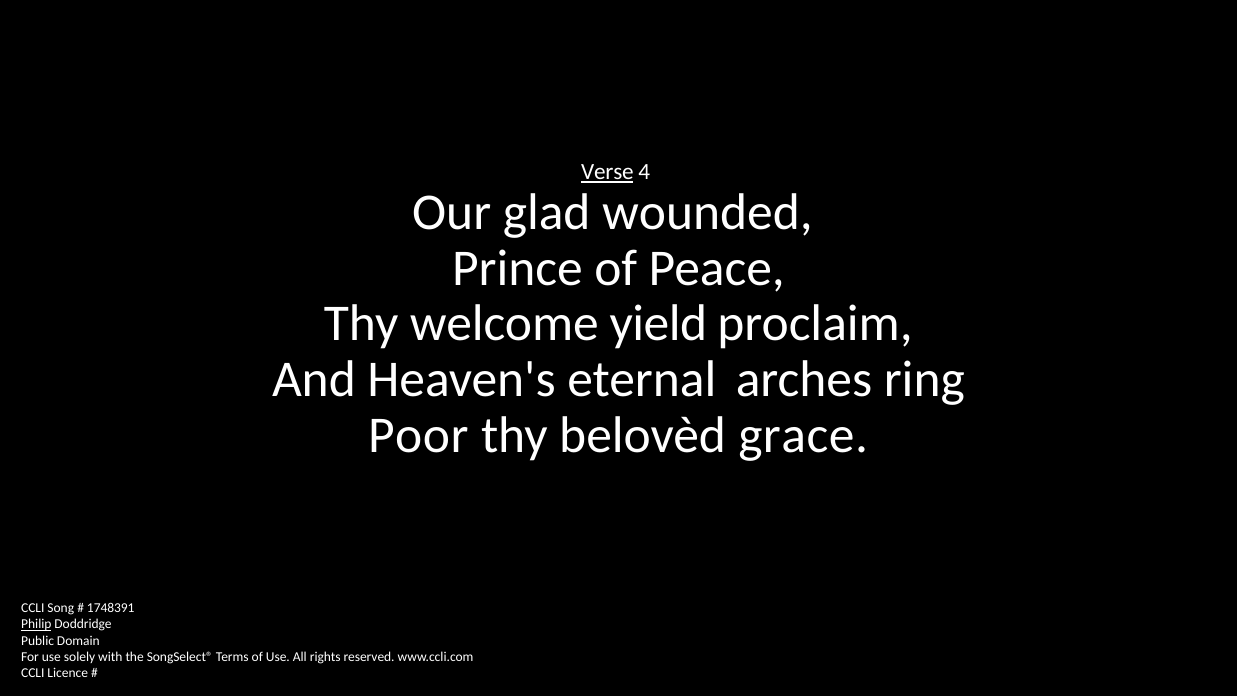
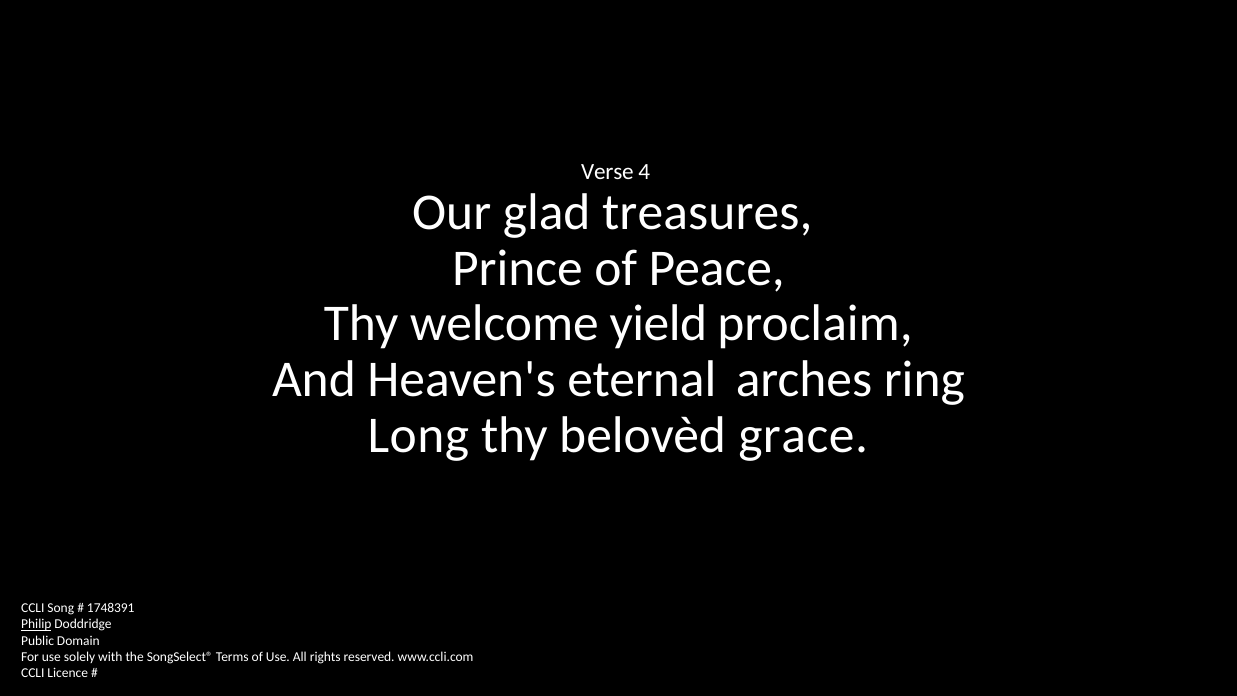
Verse underline: present -> none
wounded: wounded -> treasures
Poor: Poor -> Long
